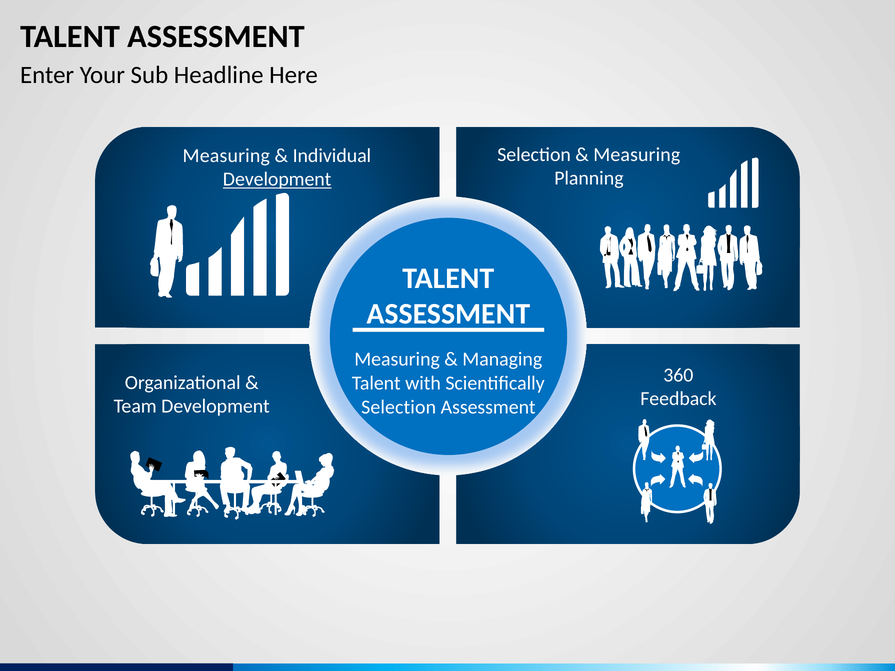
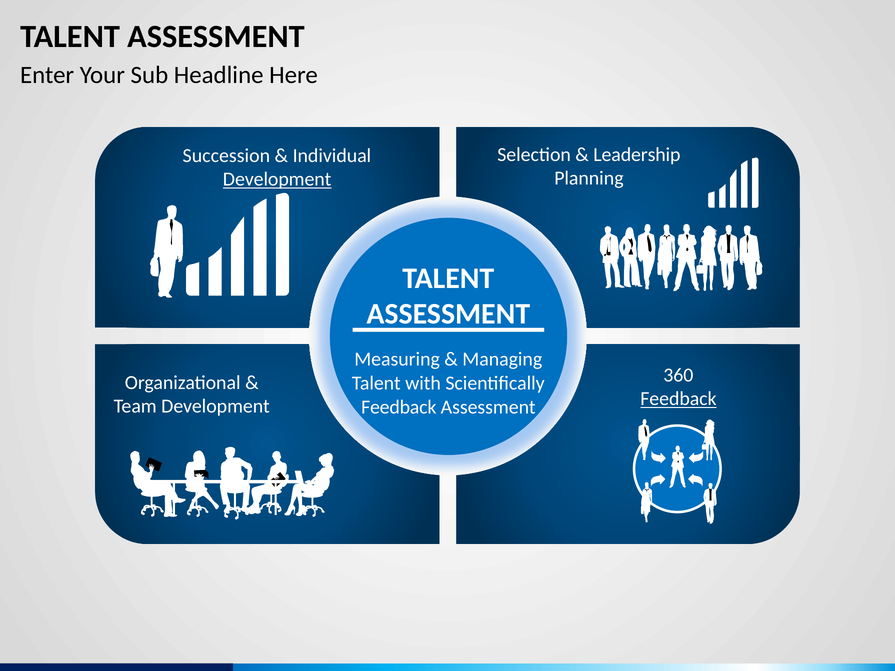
Measuring at (637, 155): Measuring -> Leadership
Measuring at (226, 156): Measuring -> Succession
Feedback at (678, 399) underline: none -> present
Selection at (399, 407): Selection -> Feedback
